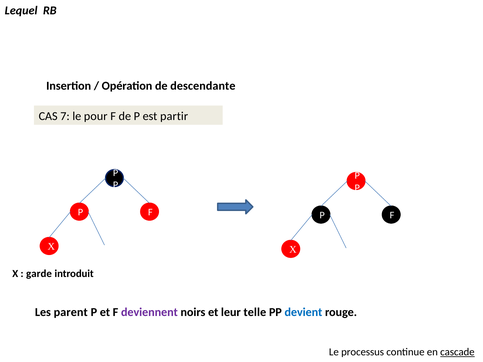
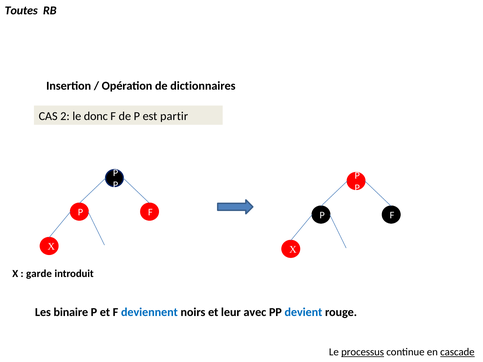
Lequel: Lequel -> Toutes
descendante: descendante -> dictionnaires
7: 7 -> 2
pour: pour -> donc
parent: parent -> binaire
deviennent colour: purple -> blue
telle: telle -> avec
processus underline: none -> present
